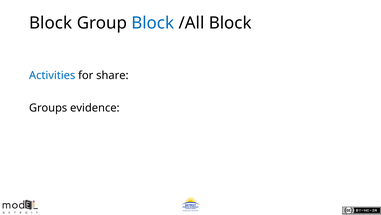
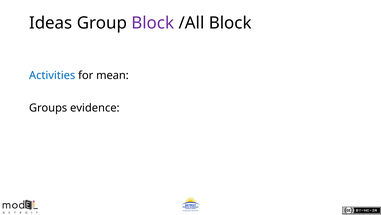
Block at (51, 23): Block -> Ideas
Block at (153, 23) colour: blue -> purple
share: share -> mean
